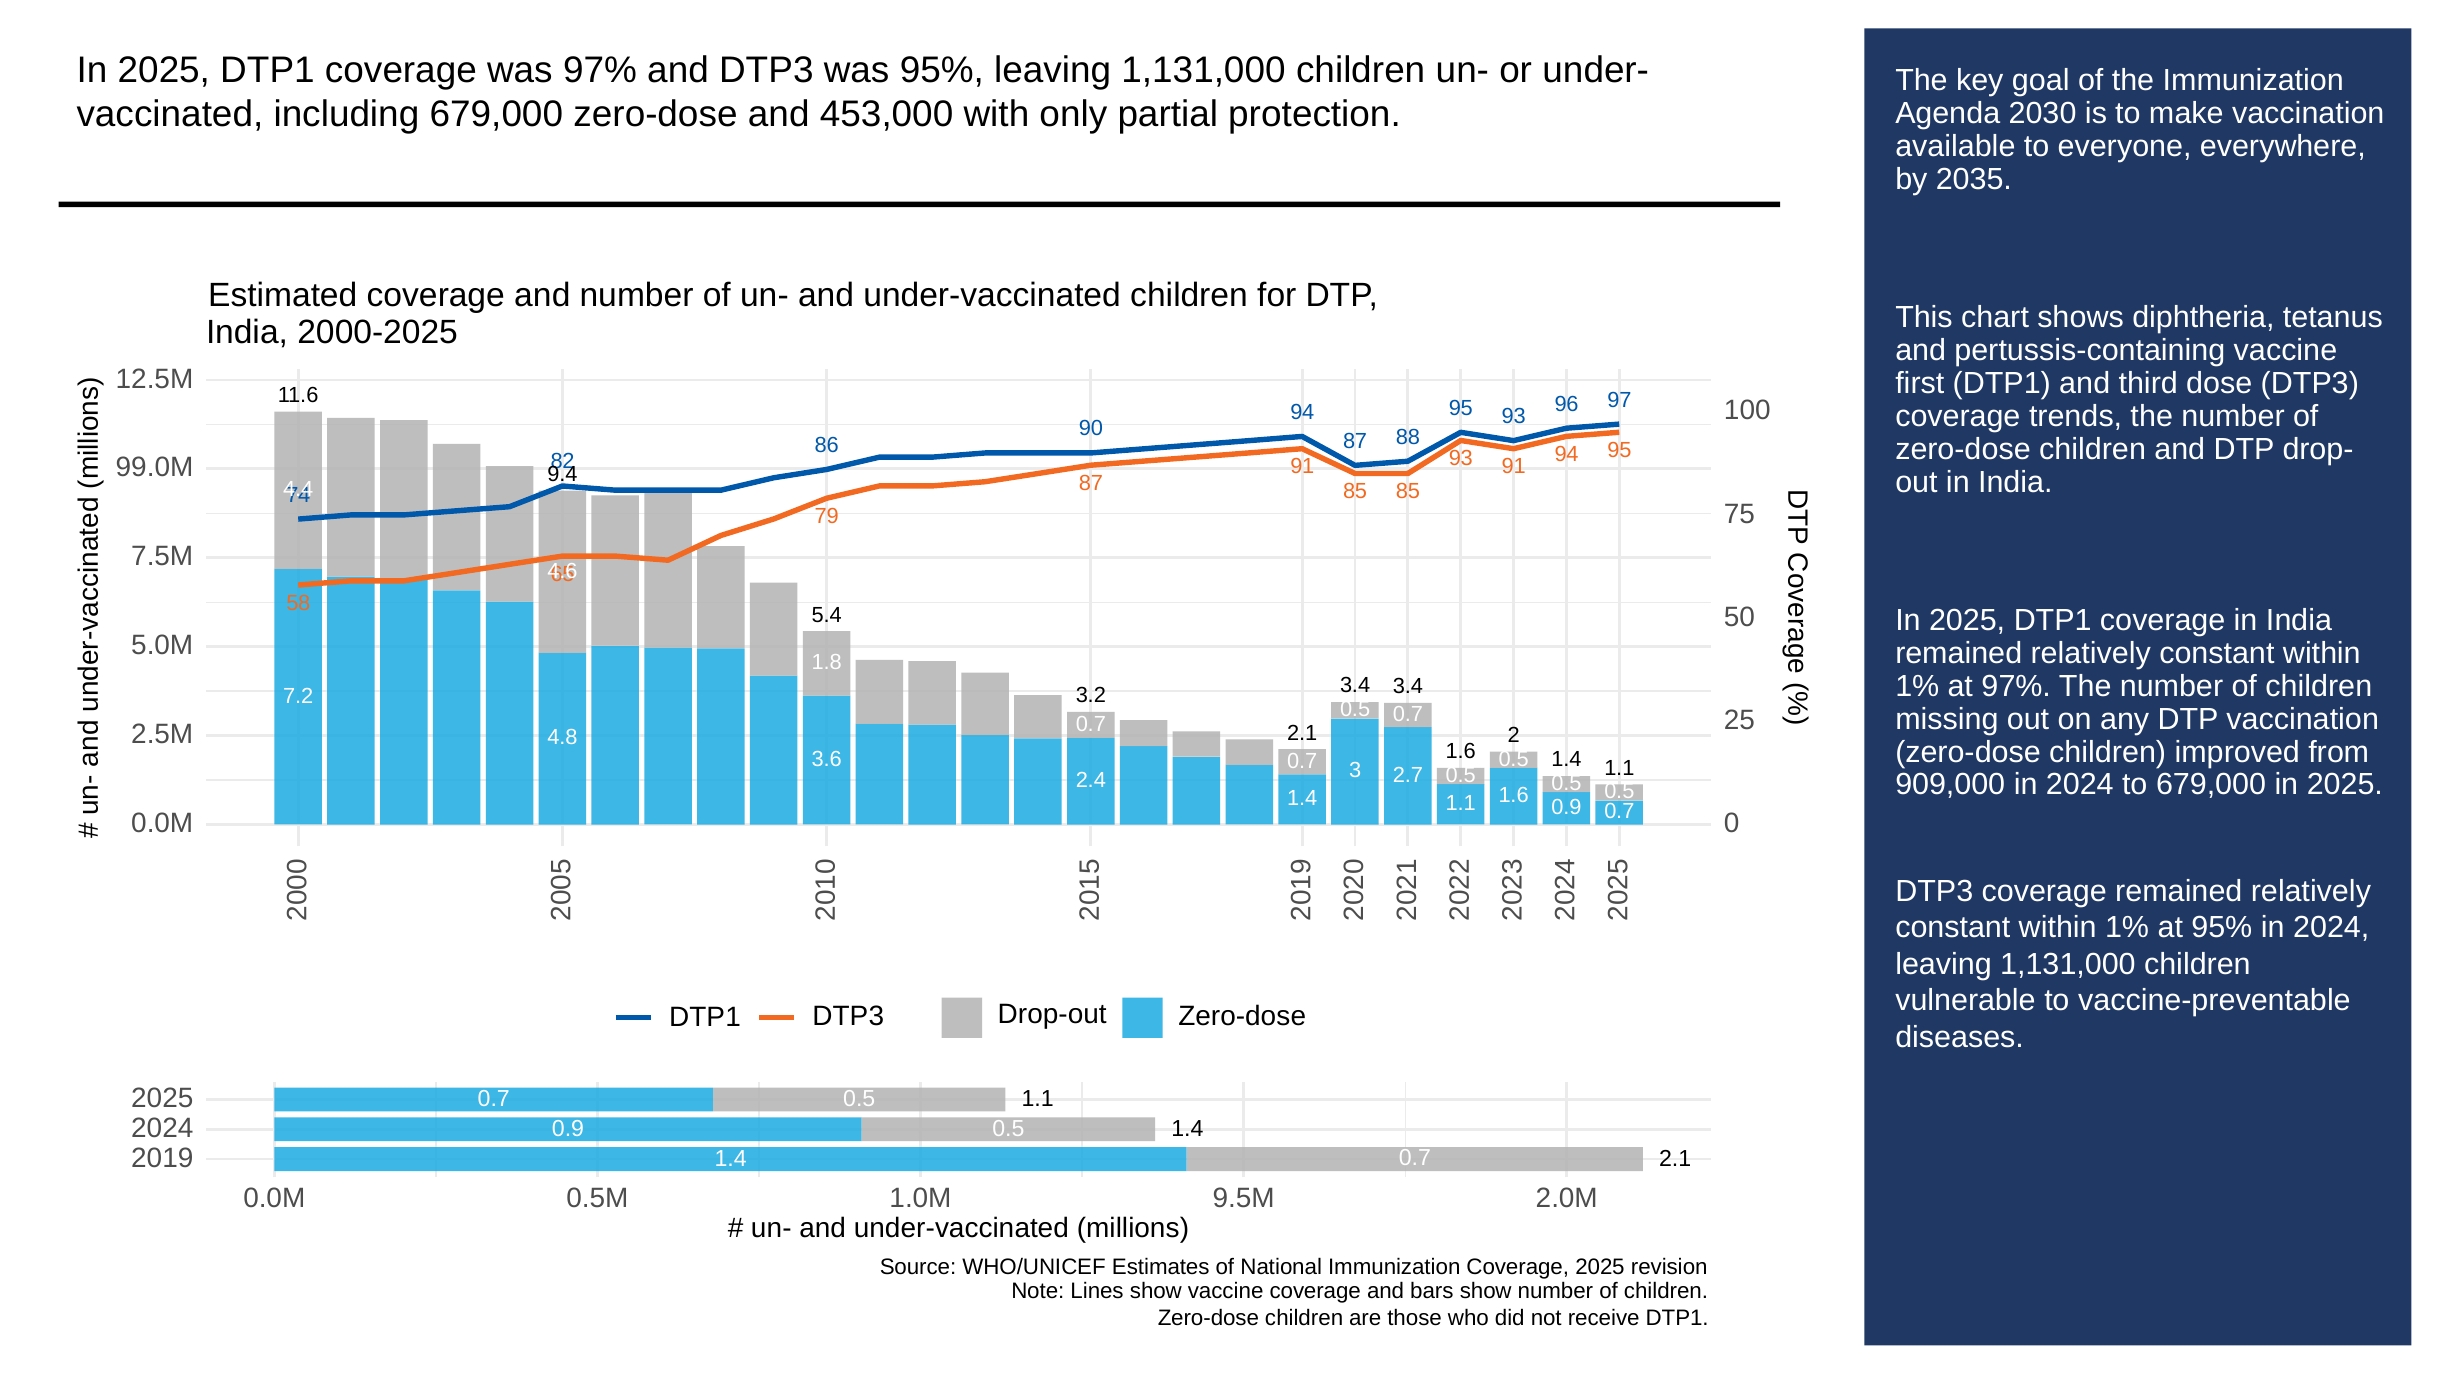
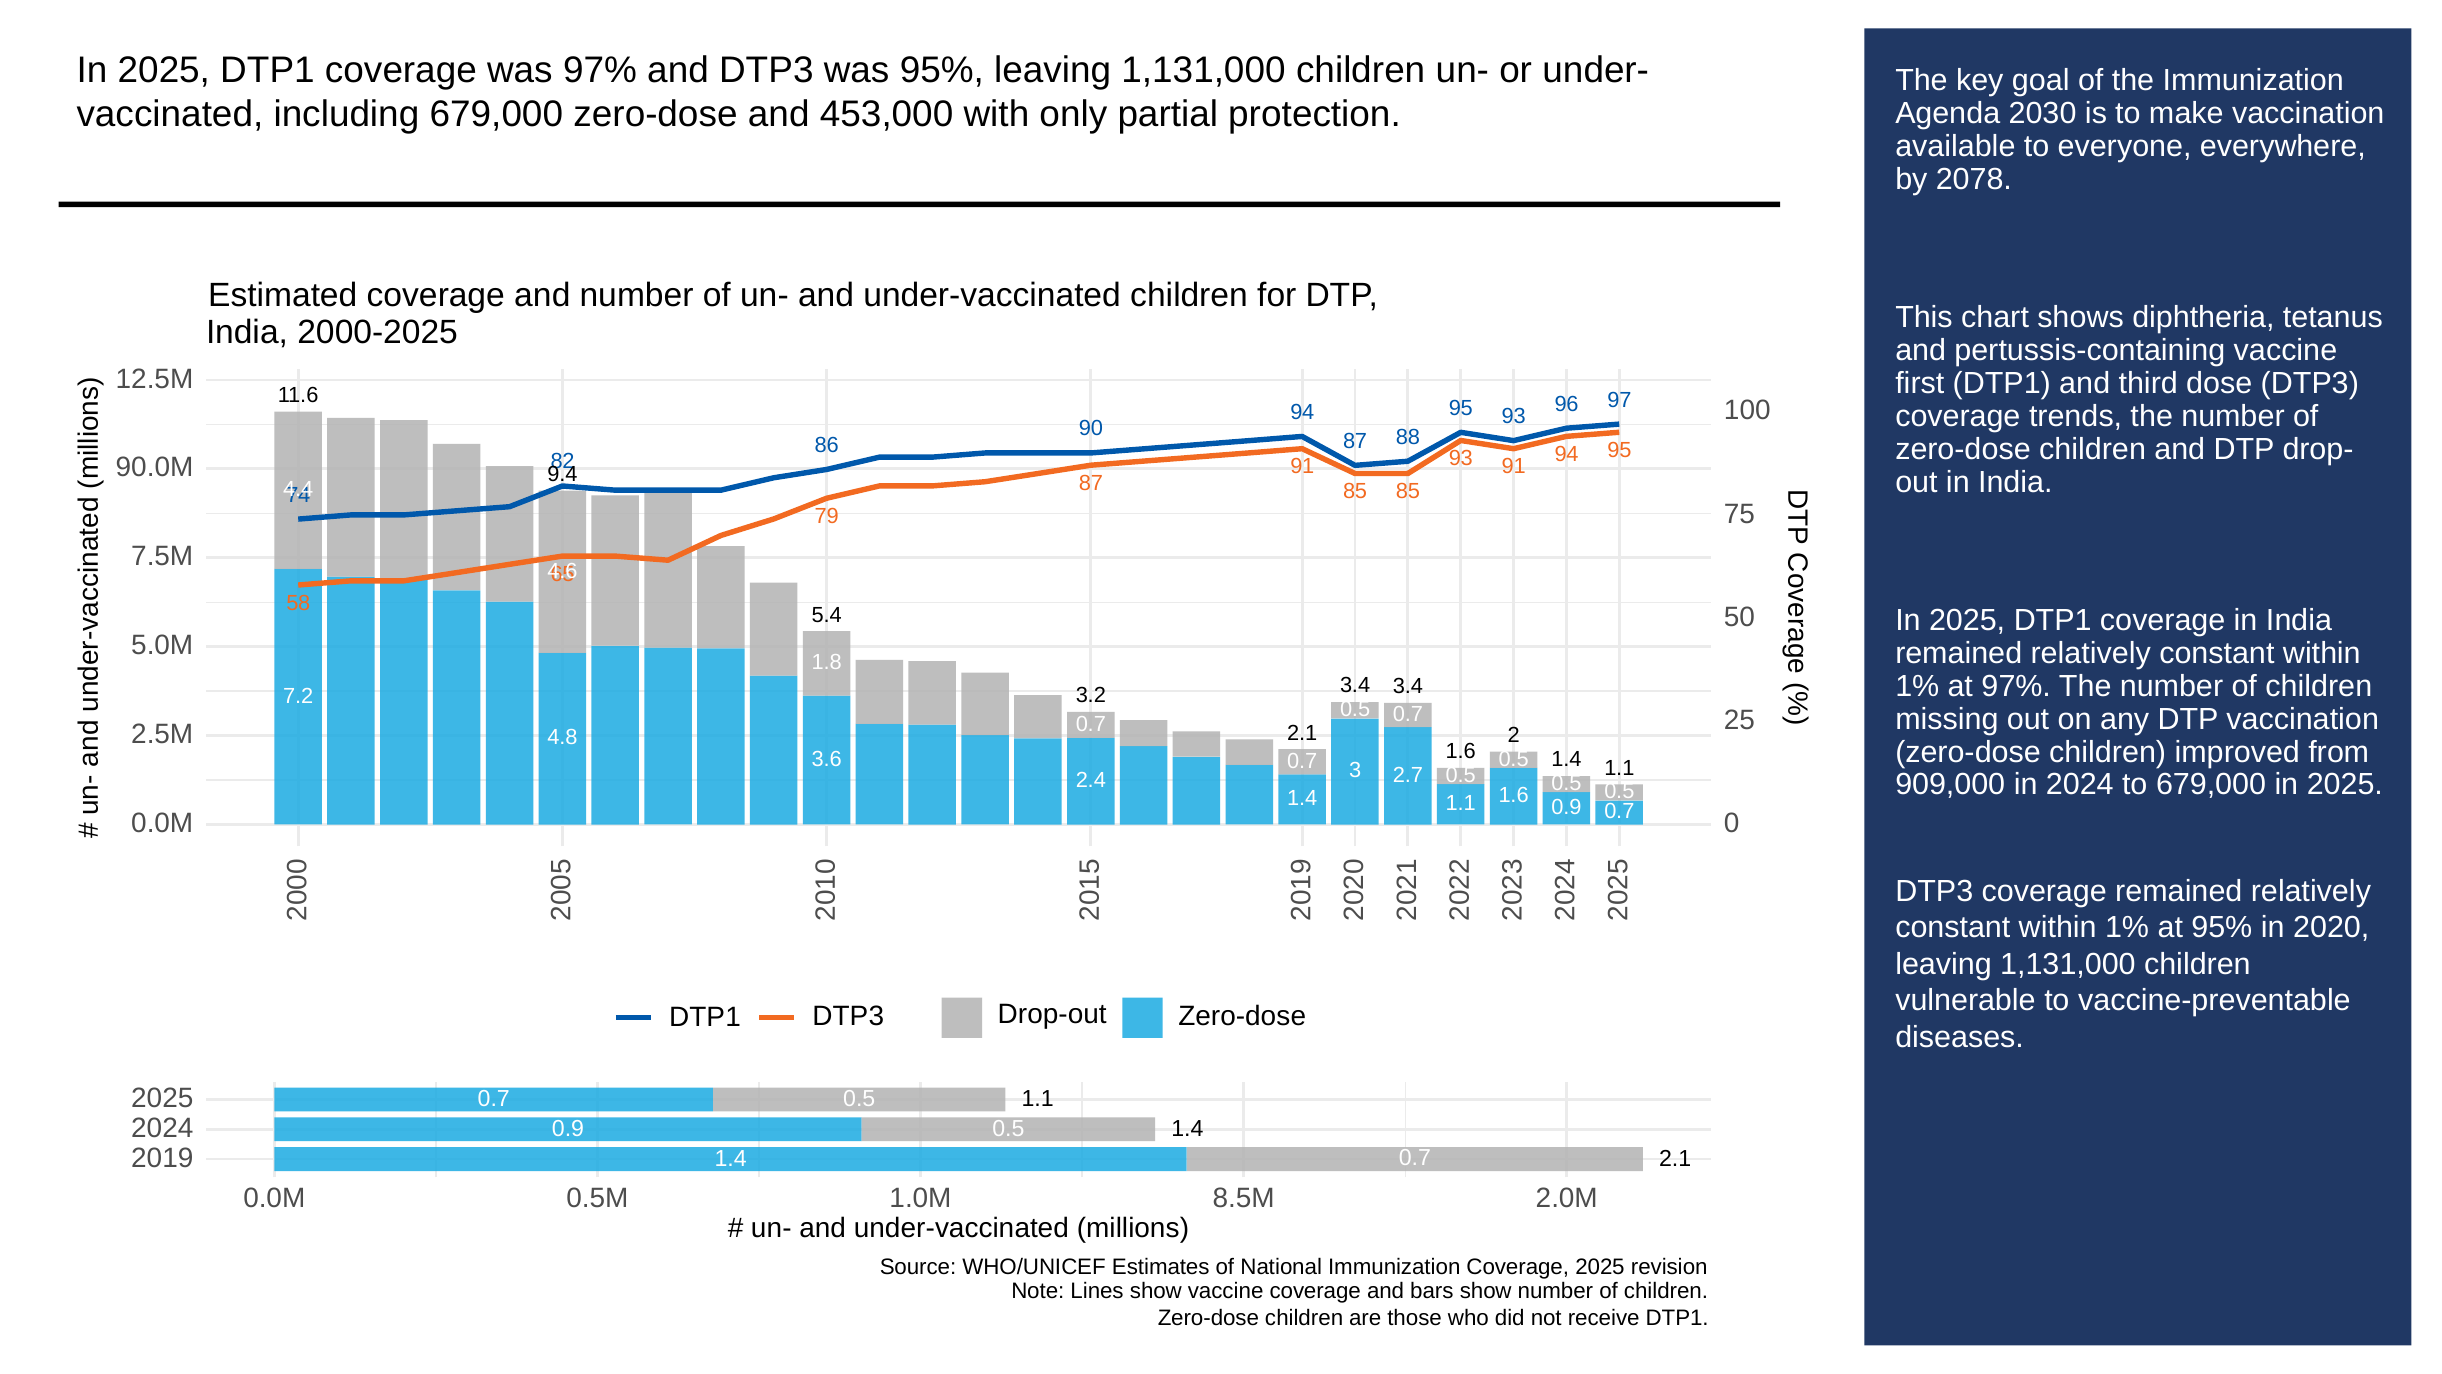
2035: 2035 -> 2078
99.0M: 99.0M -> 90.0M
95% in 2024: 2024 -> 2020
9.5M: 9.5M -> 8.5M
